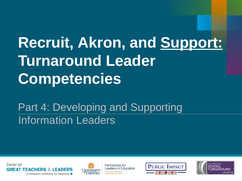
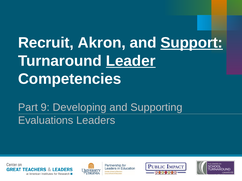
Leader underline: none -> present
4: 4 -> 9
Information: Information -> Evaluations
